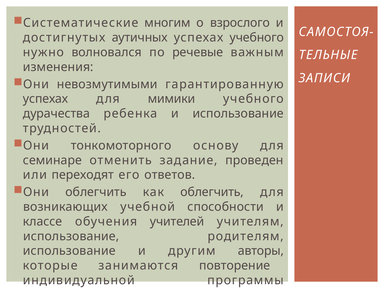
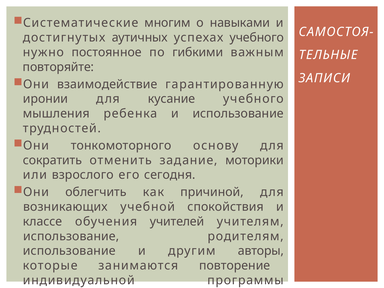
взрослого: взрослого -> навыками
волновался: волновался -> постоянное
речевые: речевые -> гибкими
изменения: изменения -> повторяйте
невозмутимыми: невозмутимыми -> взаимодействие
успехах at (46, 99): успехах -> иронии
мимики: мимики -> кусание
дурачества: дурачества -> мышления
семинаре: семинаре -> сократить
проведен: проведен -> моторики
переходят: переходят -> взрослого
ответов: ответов -> сегодня
как облегчить: облегчить -> причиной
способности: способности -> спокойствия
